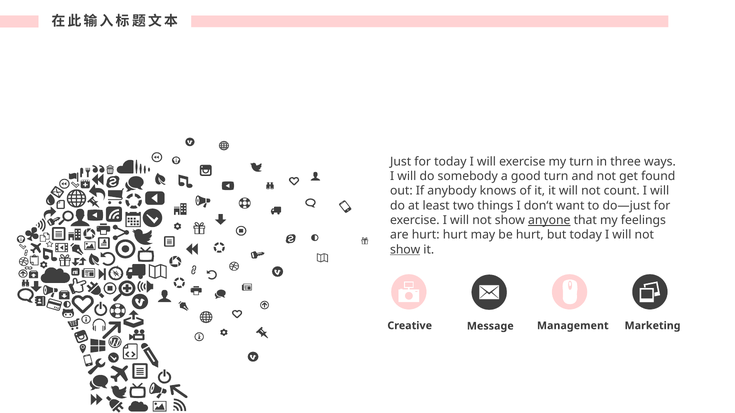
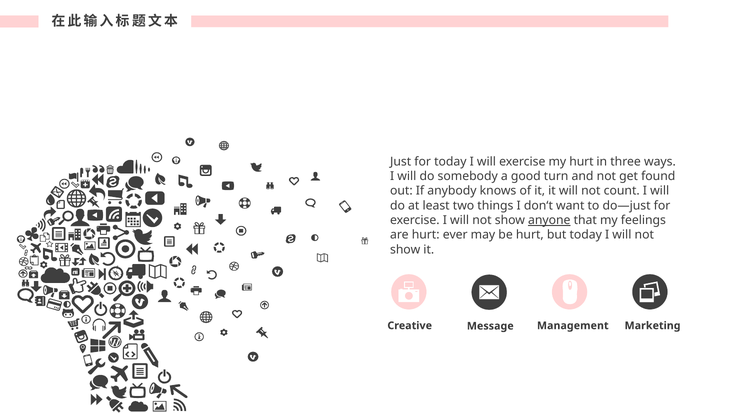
my turn: turn -> hurt
hurt hurt: hurt -> ever
show at (405, 250) underline: present -> none
